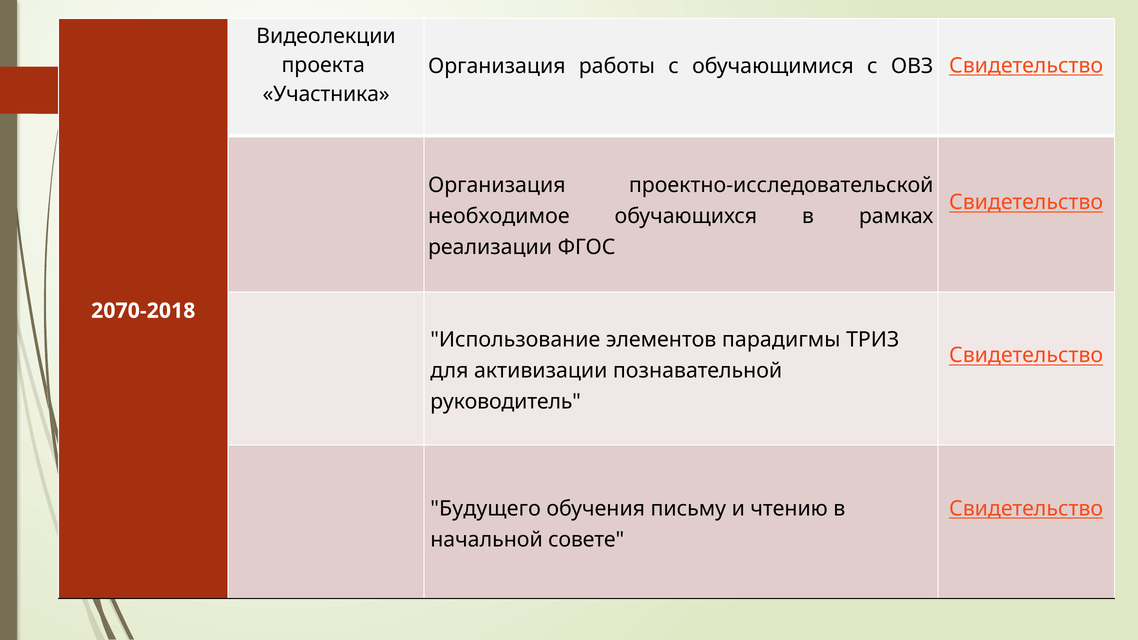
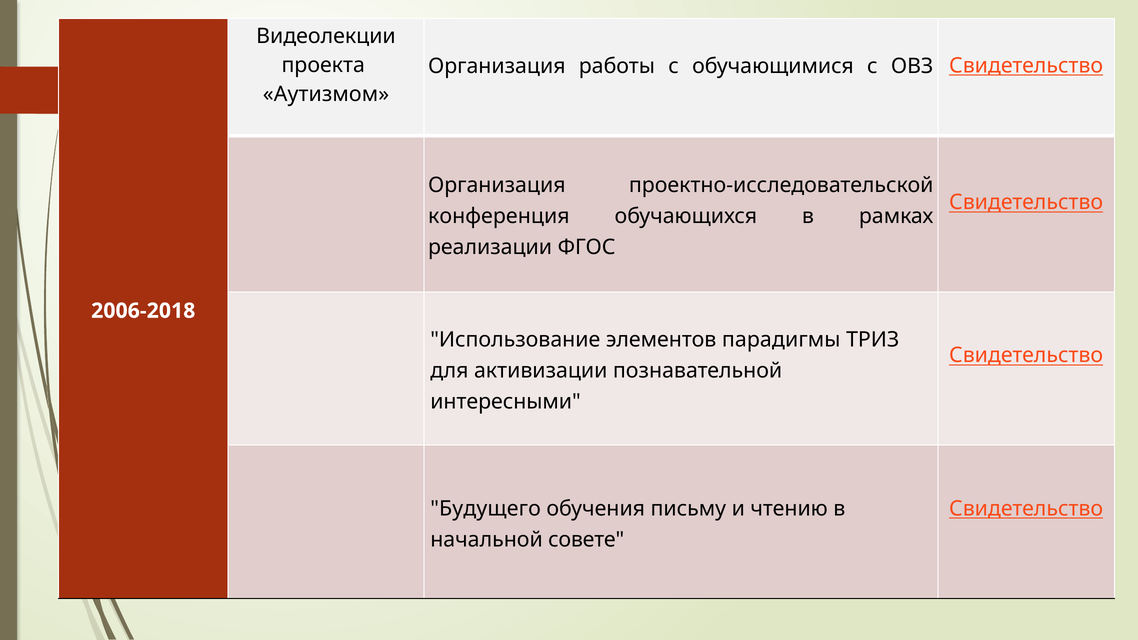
Участника: Участника -> Аутизмом
необходимое: необходимое -> конференция
2070-2018: 2070-2018 -> 2006-2018
руководитель: руководитель -> интересными
